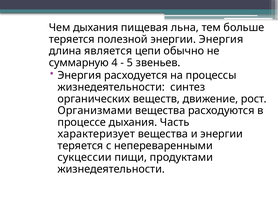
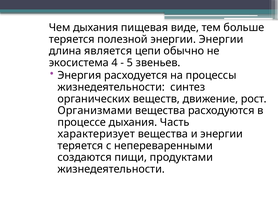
льна: льна -> виде
энергии Энергия: Энергия -> Энергии
суммарную: суммарную -> экосистема
сукцессии: сукцессии -> создаются
